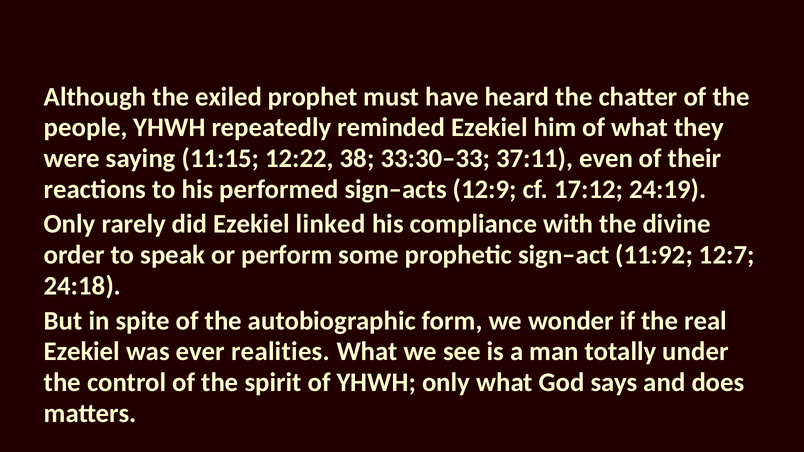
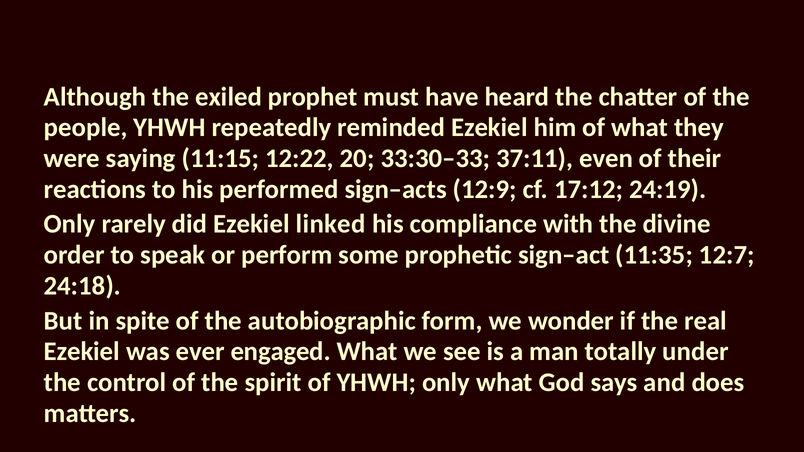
38: 38 -> 20
11:92: 11:92 -> 11:35
realities: realities -> engaged
